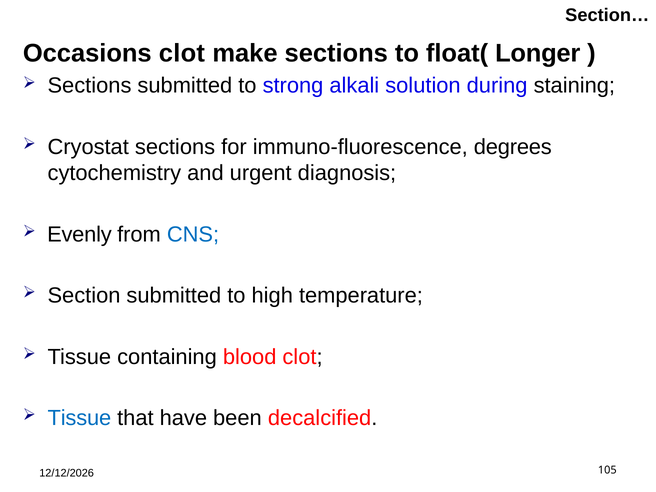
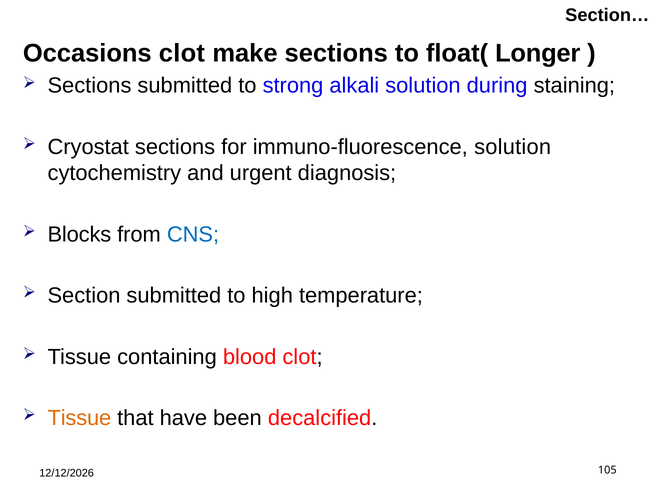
immuno-fluorescence degrees: degrees -> solution
Evenly: Evenly -> Blocks
Tissue at (79, 418) colour: blue -> orange
